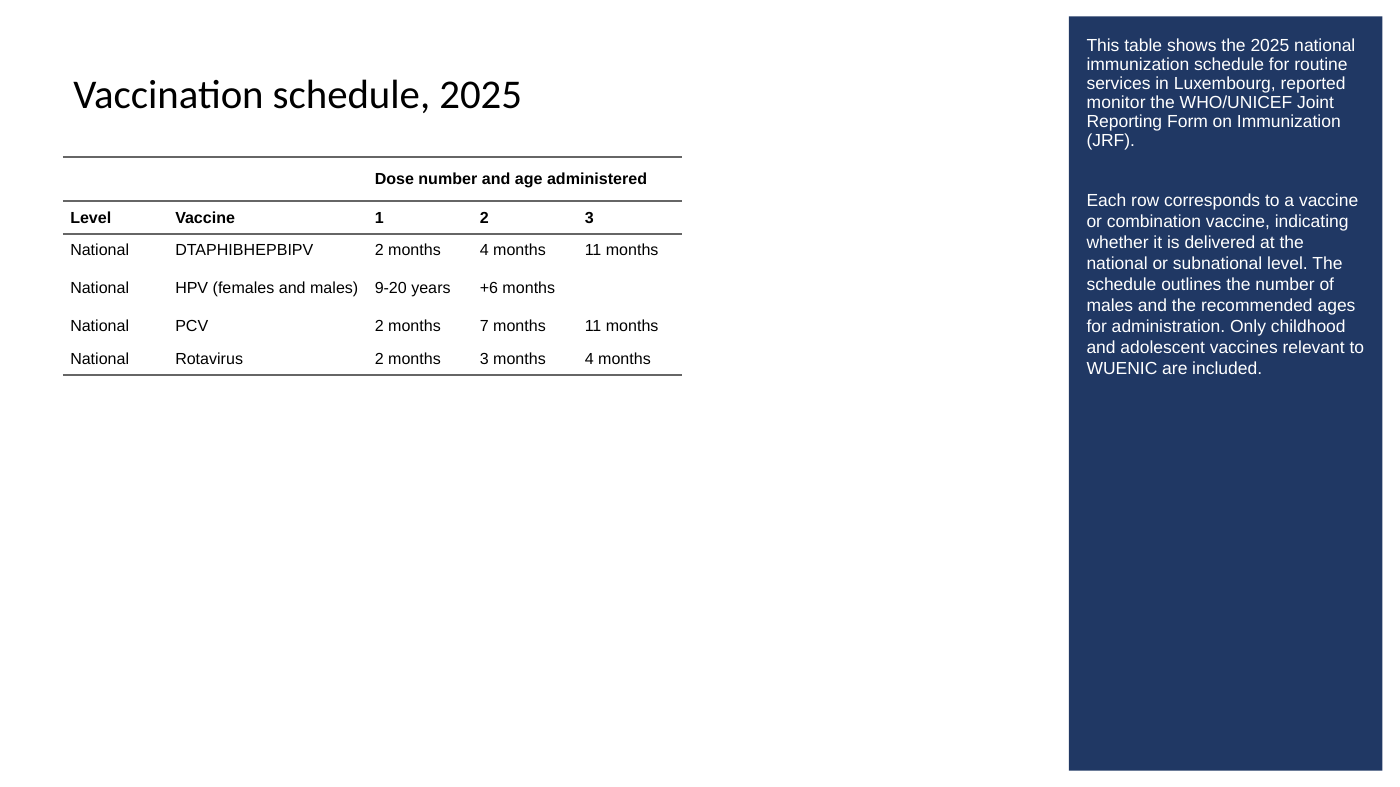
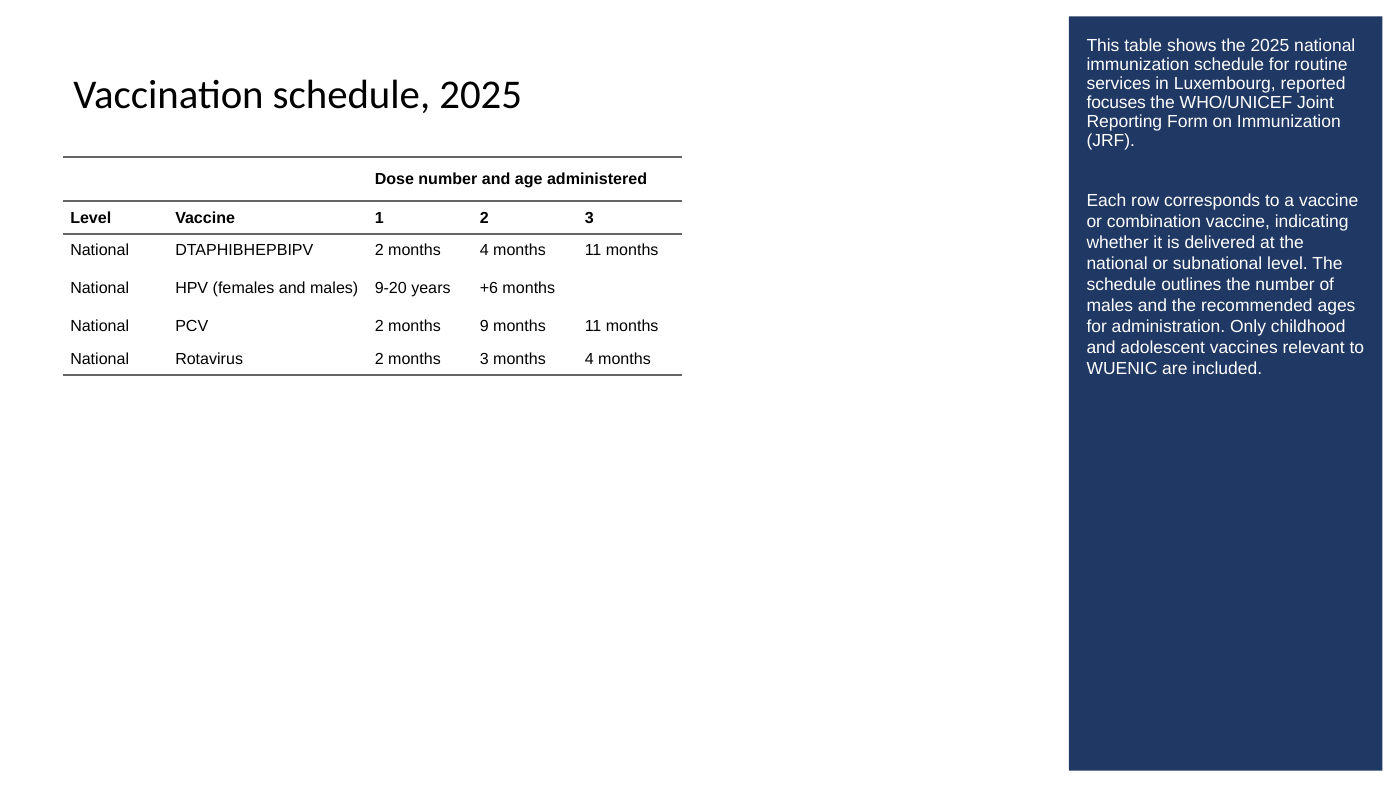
monitor: monitor -> focuses
7: 7 -> 9
